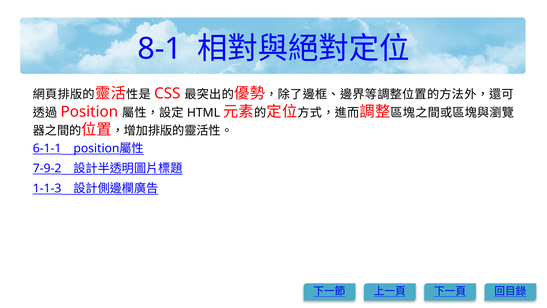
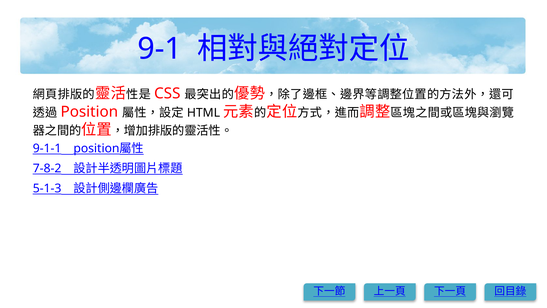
8-1: 8-1 -> 9-1
6-1-1: 6-1-1 -> 9-1-1
7-9-2: 7-9-2 -> 7-8-2
1-1-3: 1-1-3 -> 5-1-3
